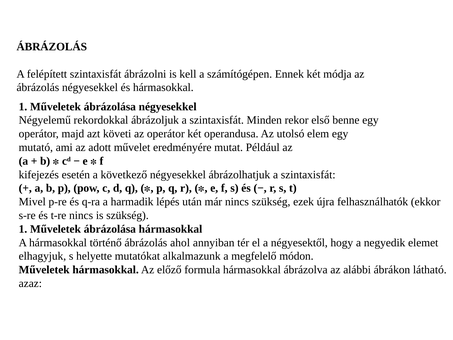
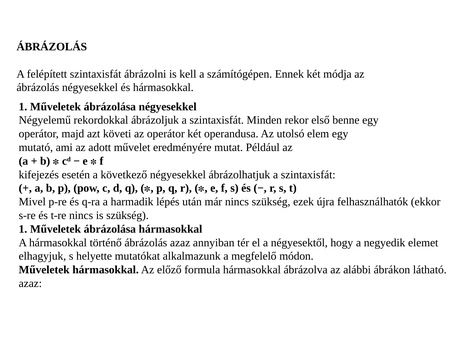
ábrázolás ahol: ahol -> azaz
